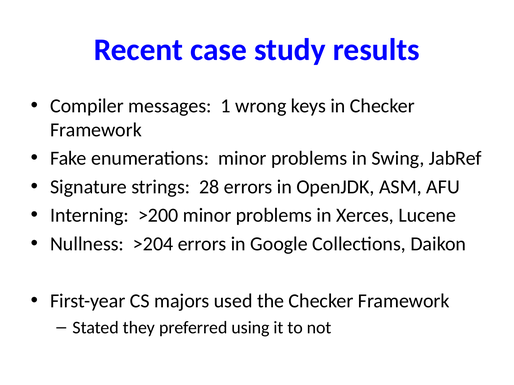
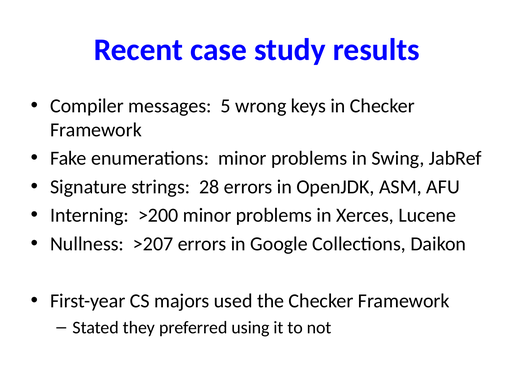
1: 1 -> 5
>204: >204 -> >207
